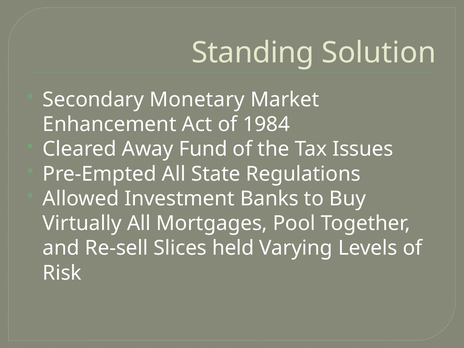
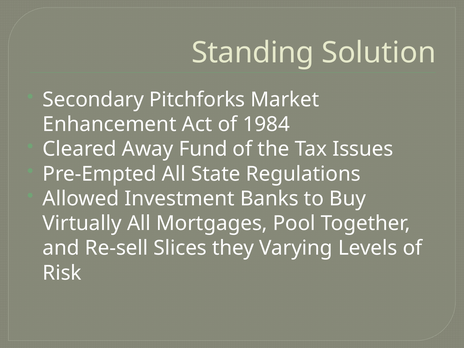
Monetary: Monetary -> Pitchforks
held: held -> they
